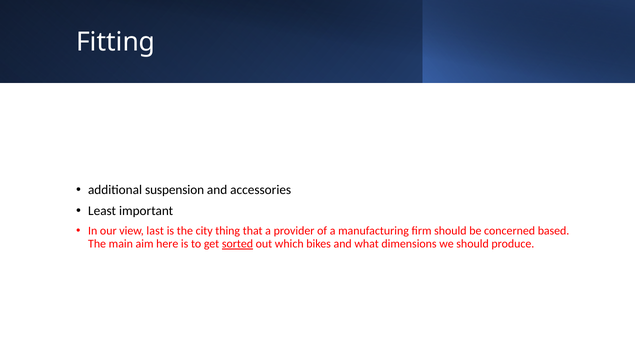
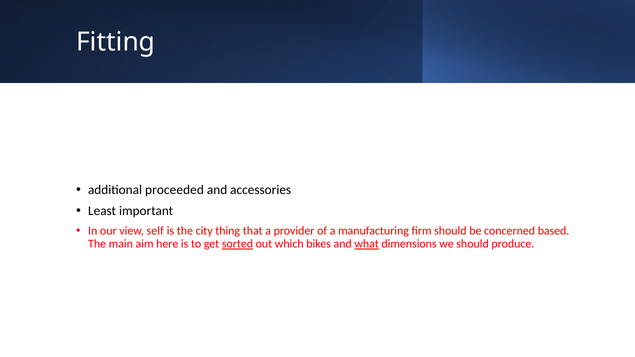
suspension: suspension -> proceeded
last: last -> self
what underline: none -> present
